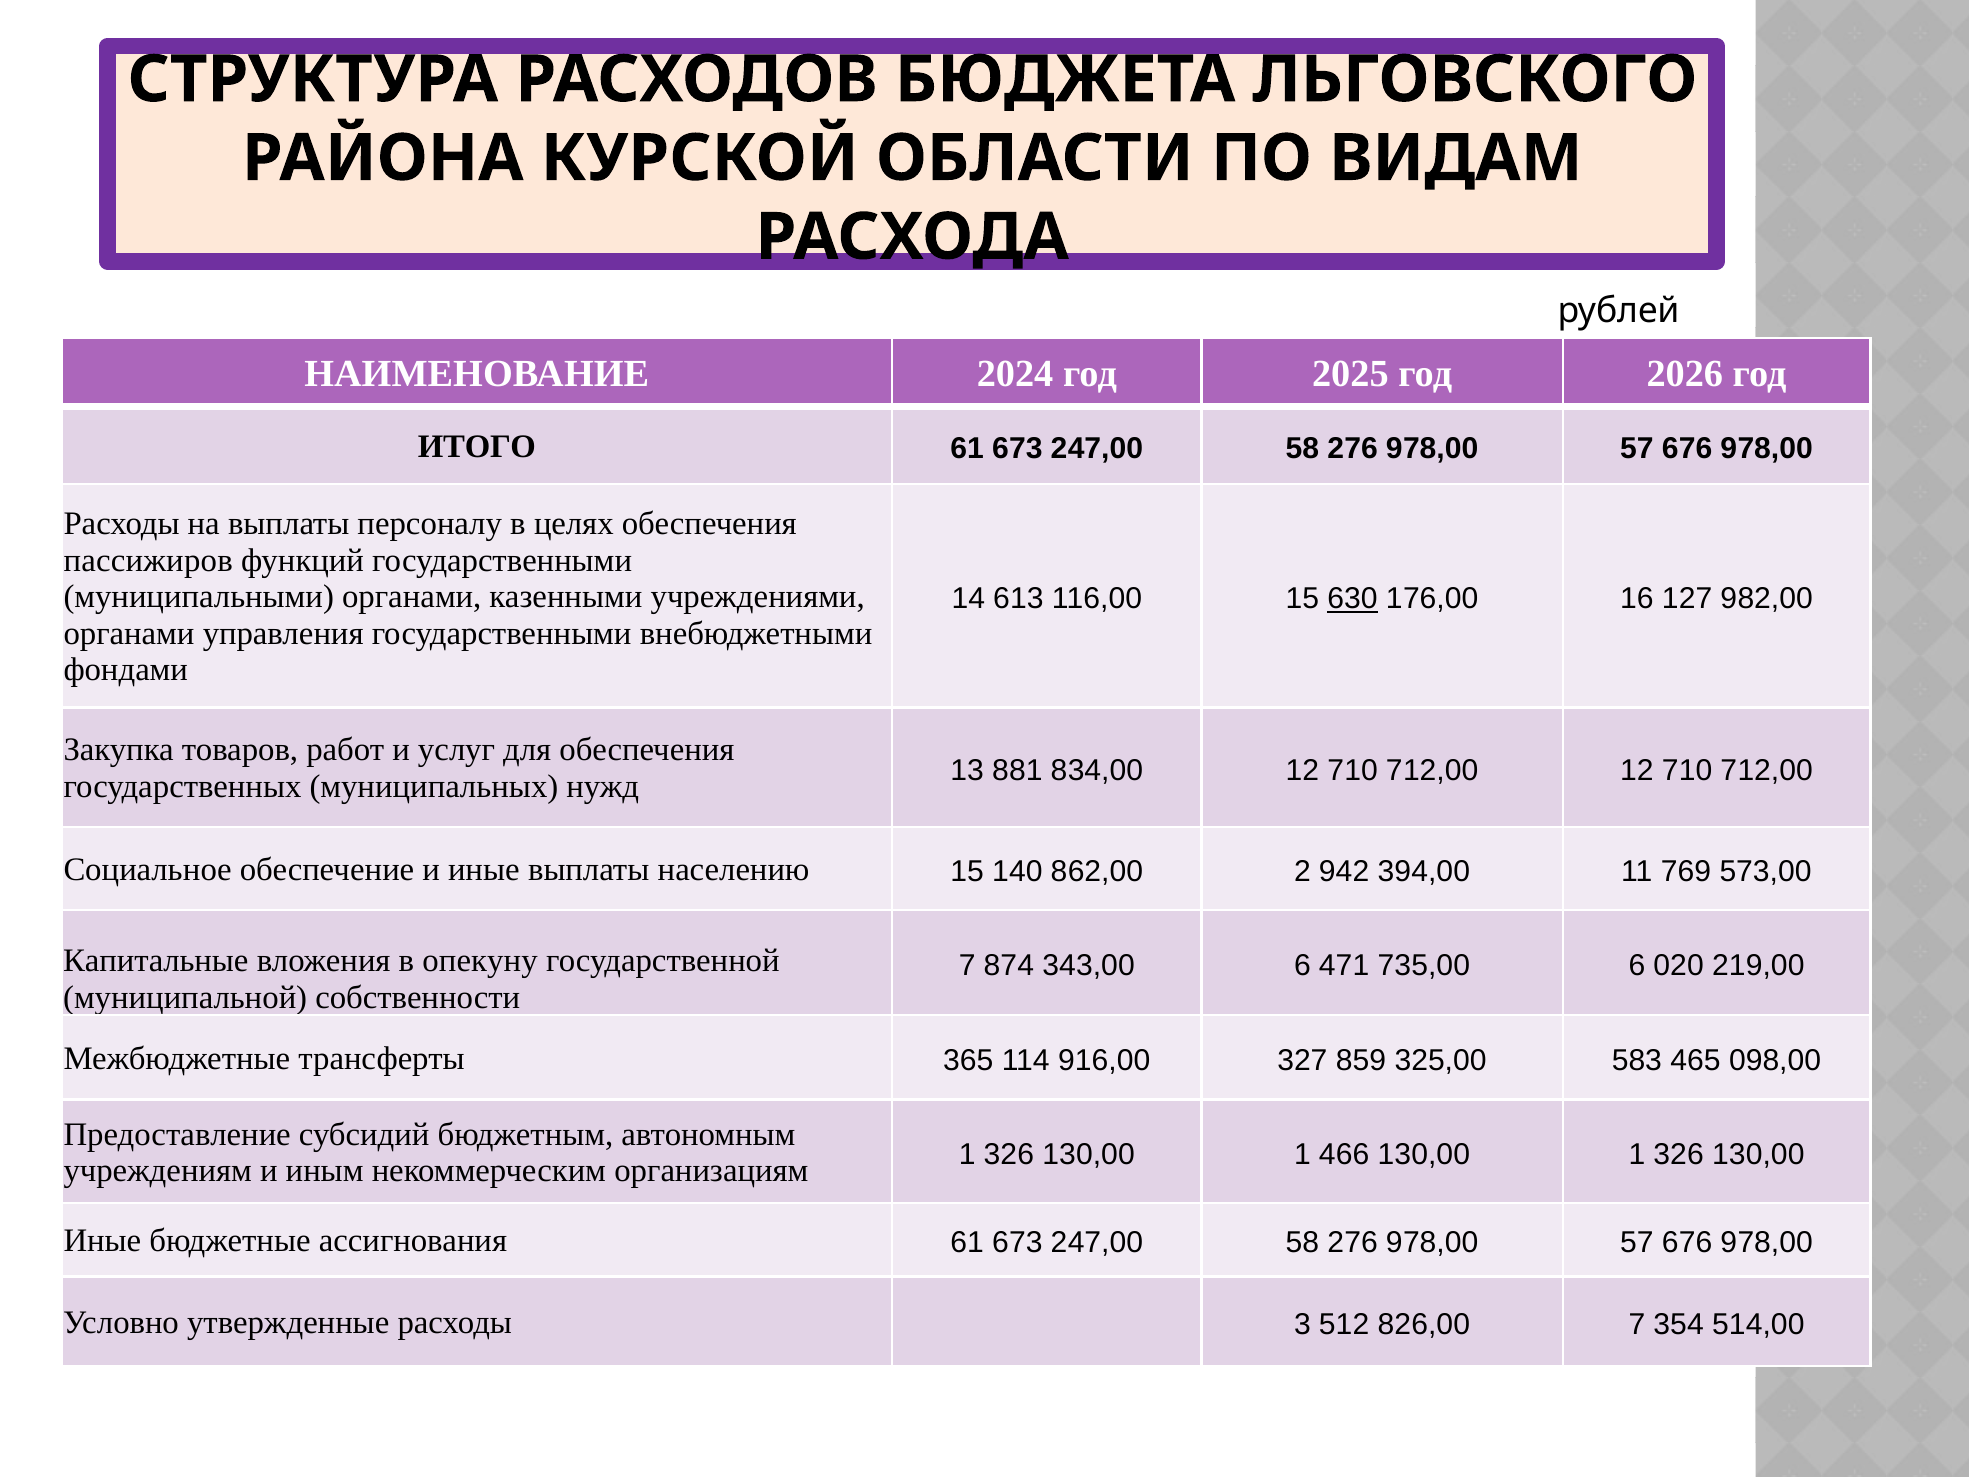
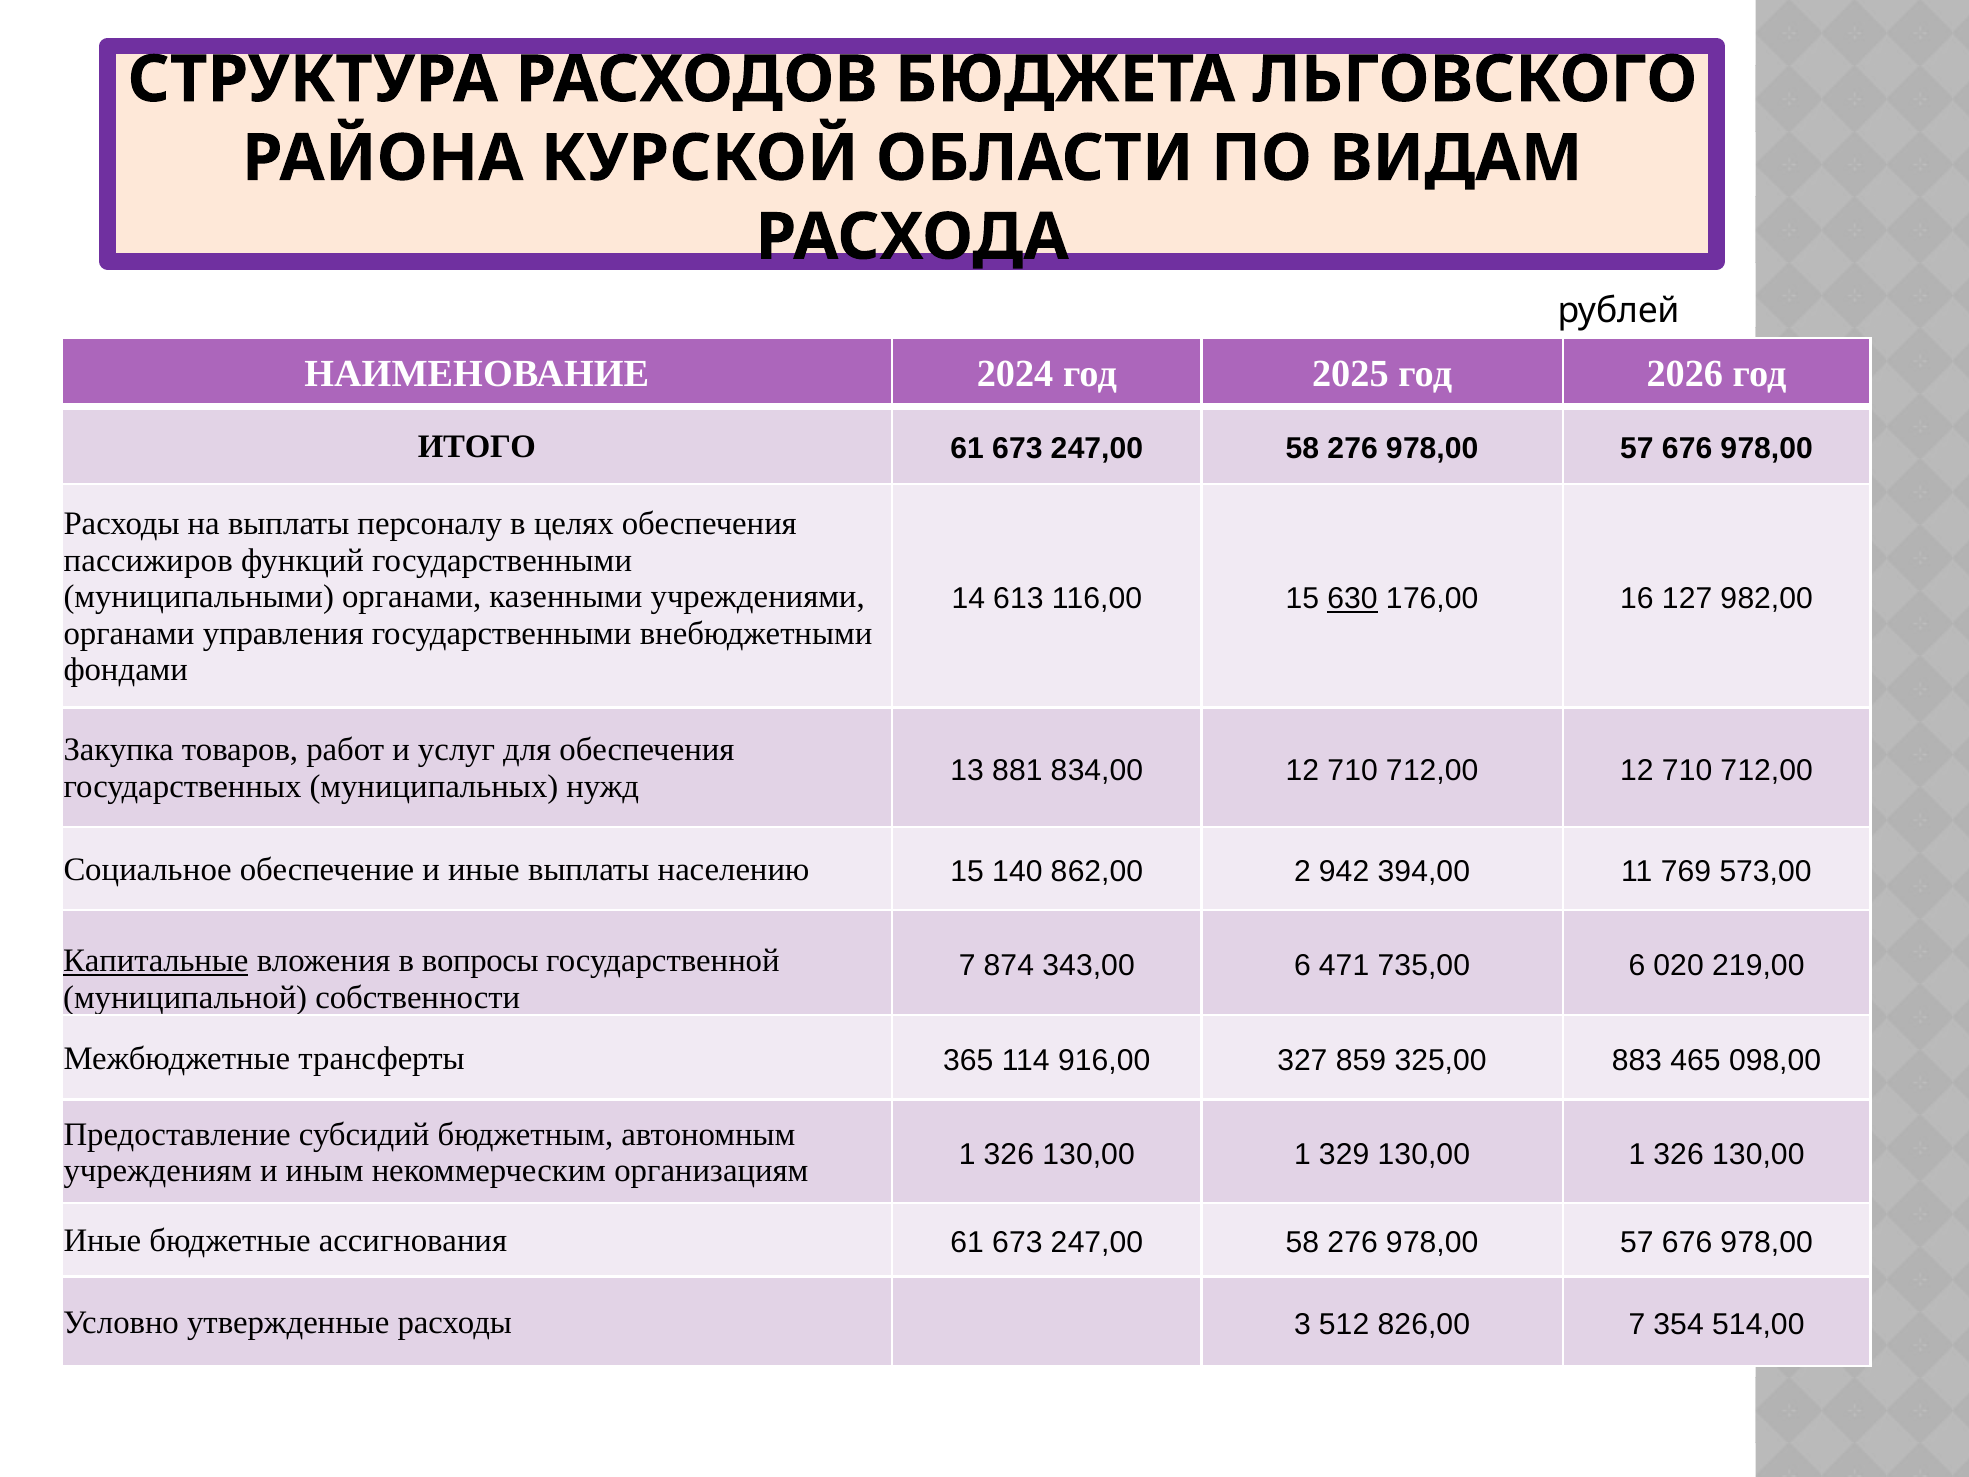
Капитальные underline: none -> present
опекуну: опекуну -> вопросы
583: 583 -> 883
466: 466 -> 329
